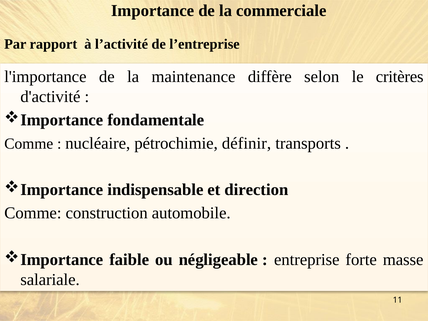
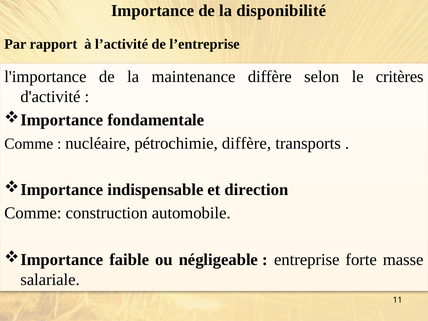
commerciale: commerciale -> disponibilité
pétrochimie définir: définir -> diffère
